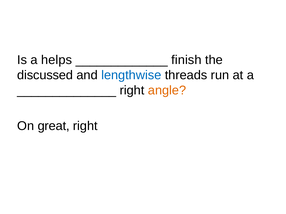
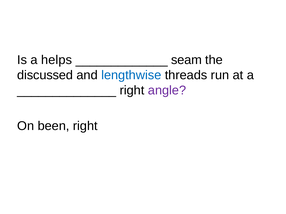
finish: finish -> seam
angle colour: orange -> purple
great: great -> been
